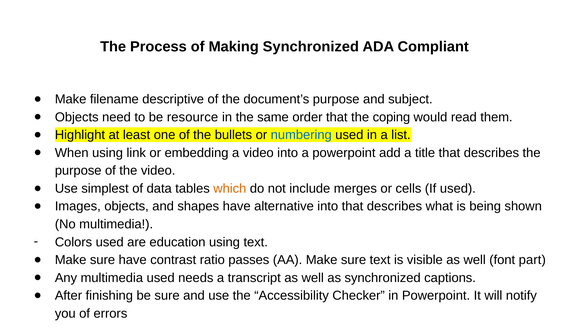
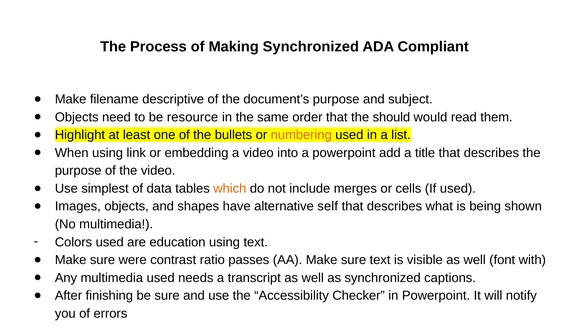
coping: coping -> should
numbering colour: blue -> orange
alternative into: into -> self
sure have: have -> were
part: part -> with
